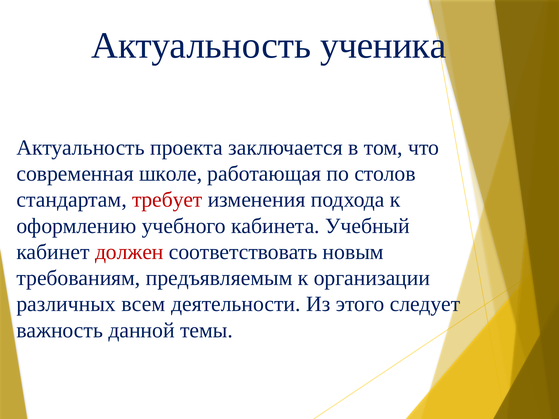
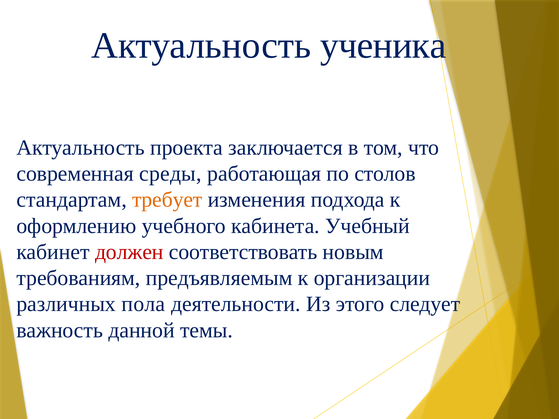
школе: школе -> среды
требует colour: red -> orange
всем: всем -> пола
